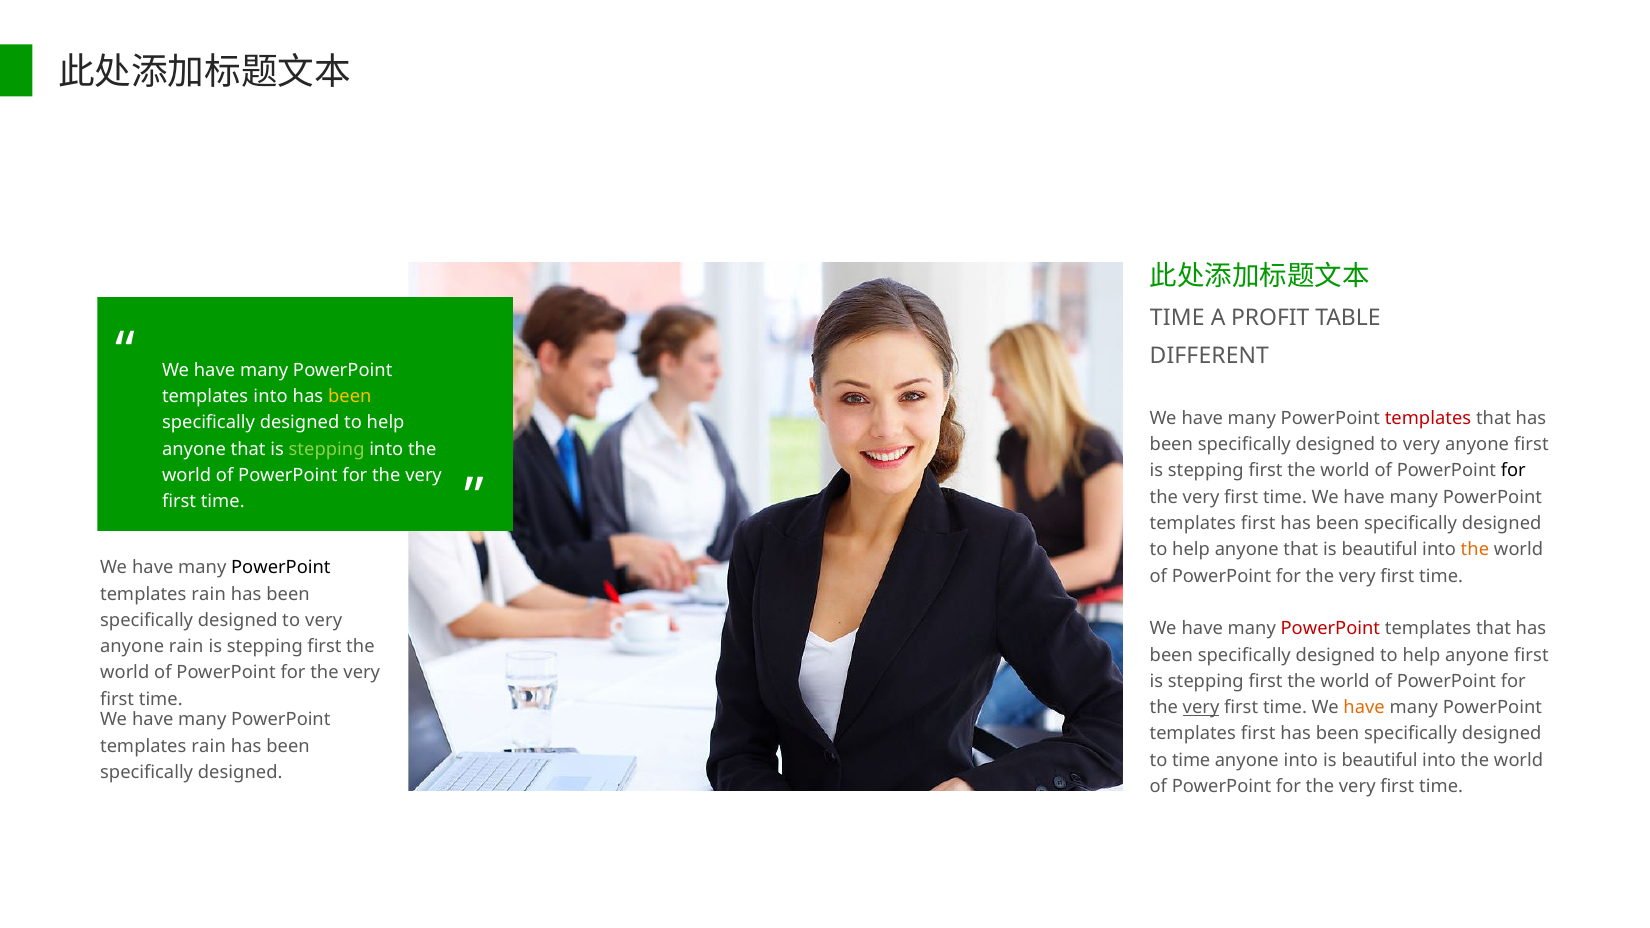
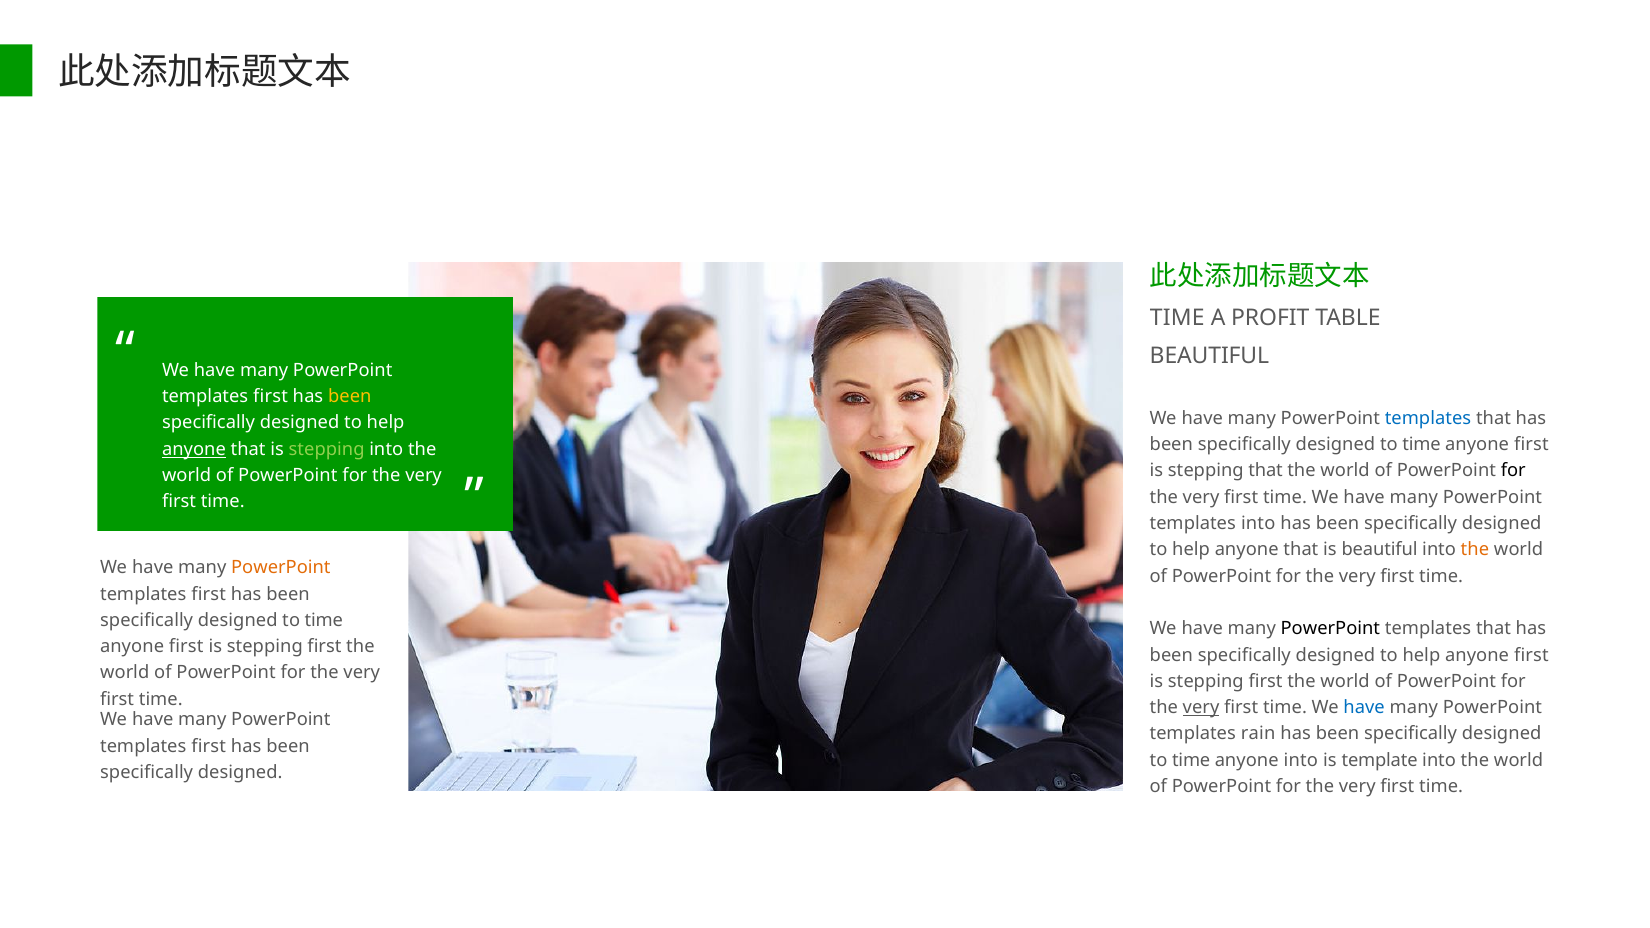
DIFFERENT at (1209, 356): DIFFERENT -> BEAUTIFUL
into at (271, 397): into -> first
templates at (1428, 418) colour: red -> blue
very at (1421, 444): very -> time
anyone at (194, 449) underline: none -> present
first at (1266, 471): first -> that
first at (1258, 523): first -> into
PowerPoint at (281, 568) colour: black -> orange
rain at (209, 594): rain -> first
very at (324, 620): very -> time
PowerPoint at (1330, 629) colour: red -> black
rain at (186, 646): rain -> first
have at (1364, 707) colour: orange -> blue
first at (1258, 734): first -> rain
rain at (209, 746): rain -> first
beautiful at (1380, 760): beautiful -> template
